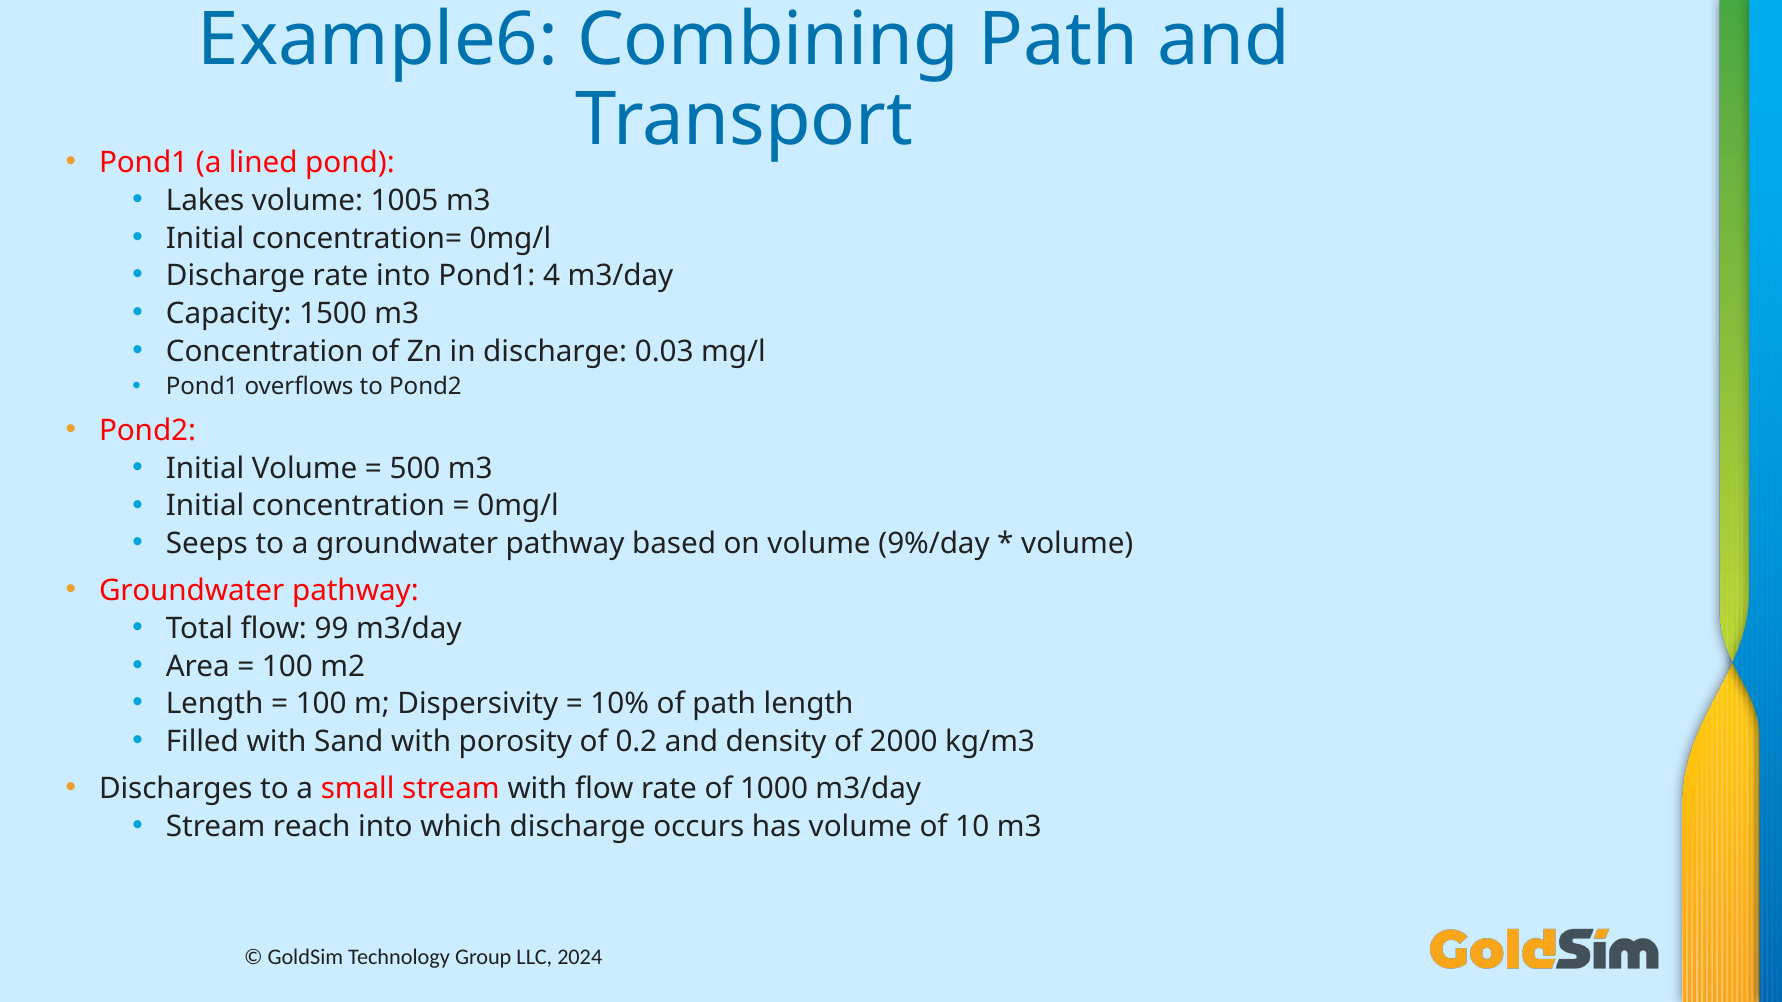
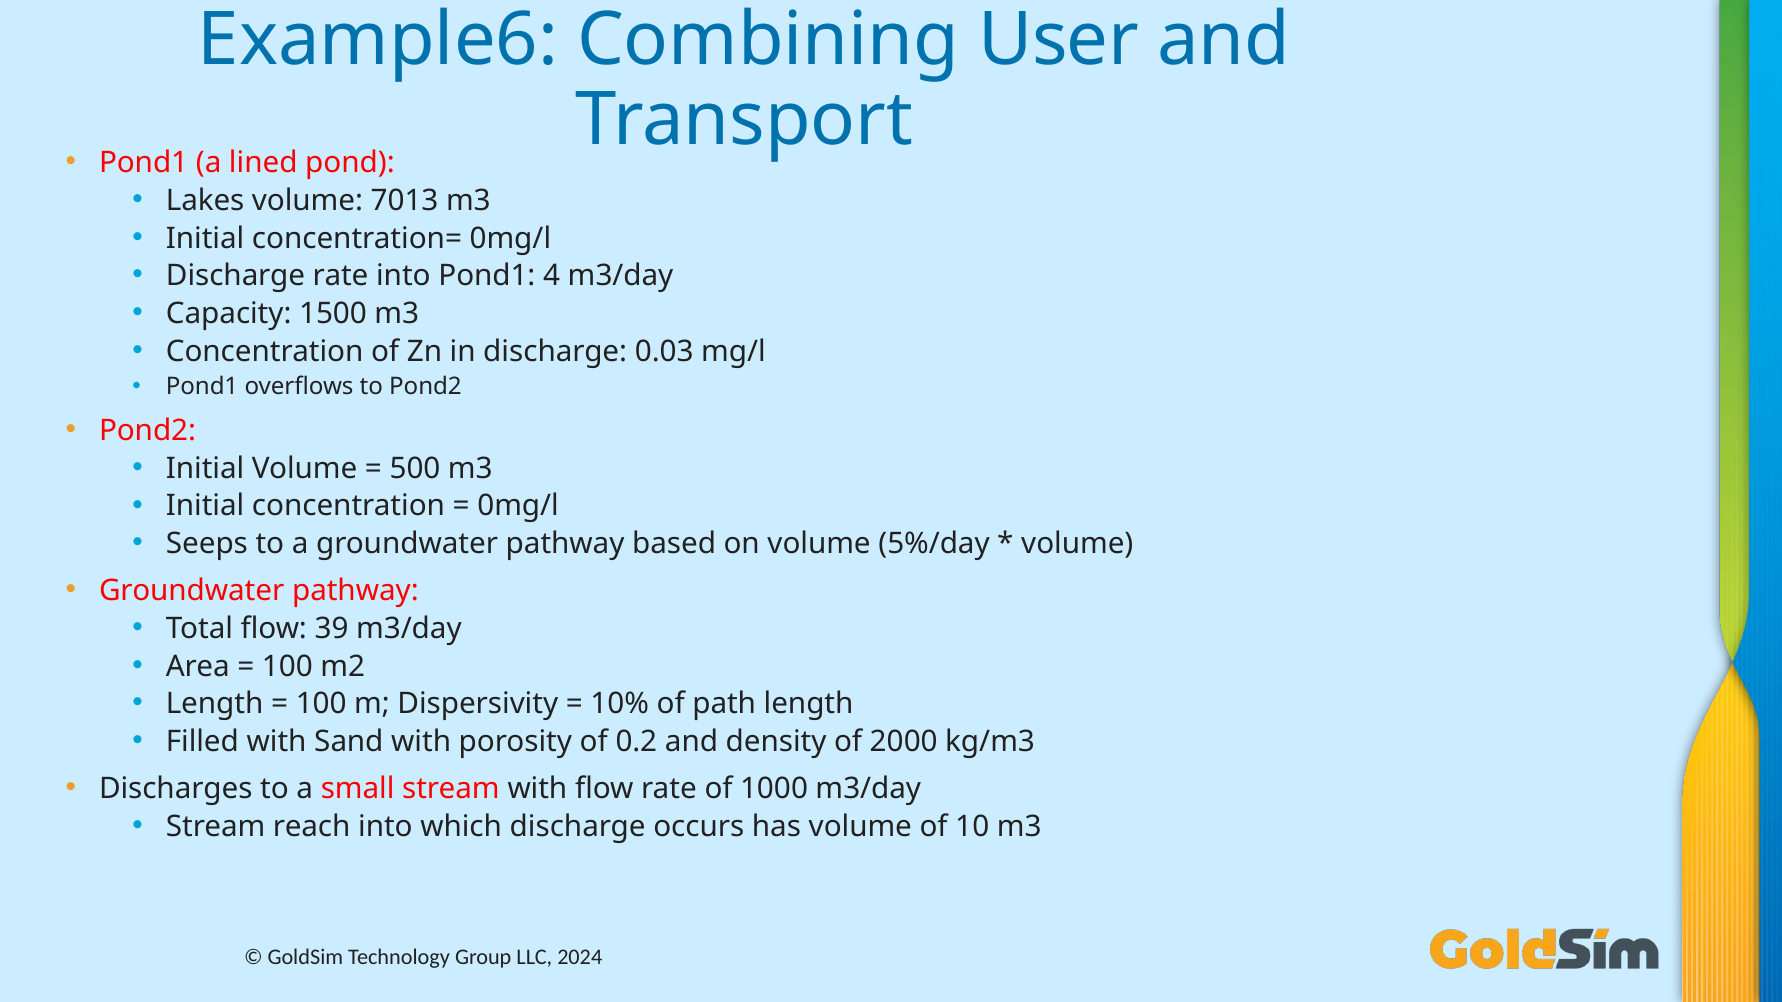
Combining Path: Path -> User
1005: 1005 -> 7013
9%/day: 9%/day -> 5%/day
99: 99 -> 39
